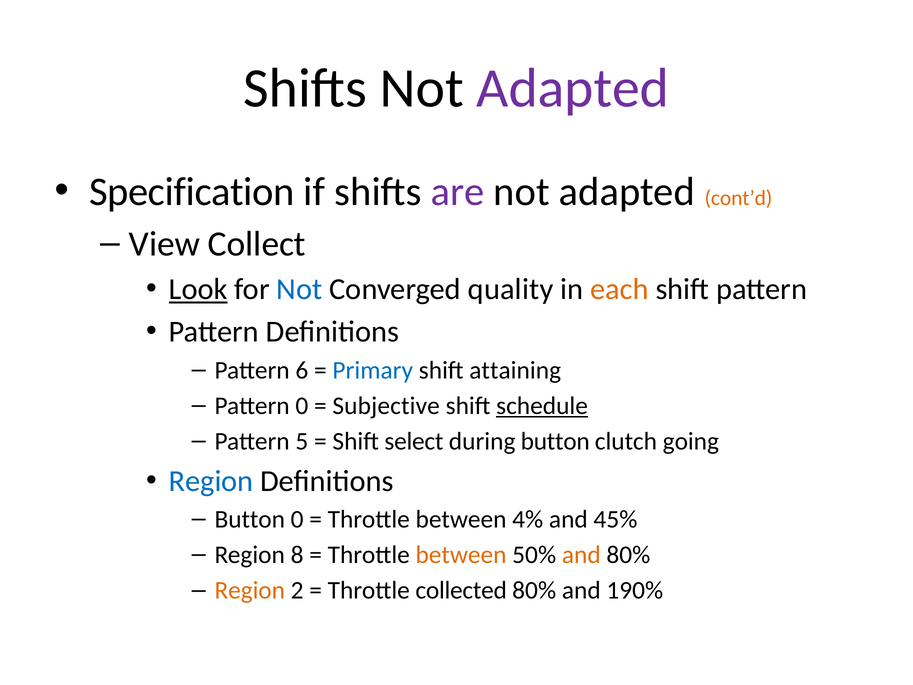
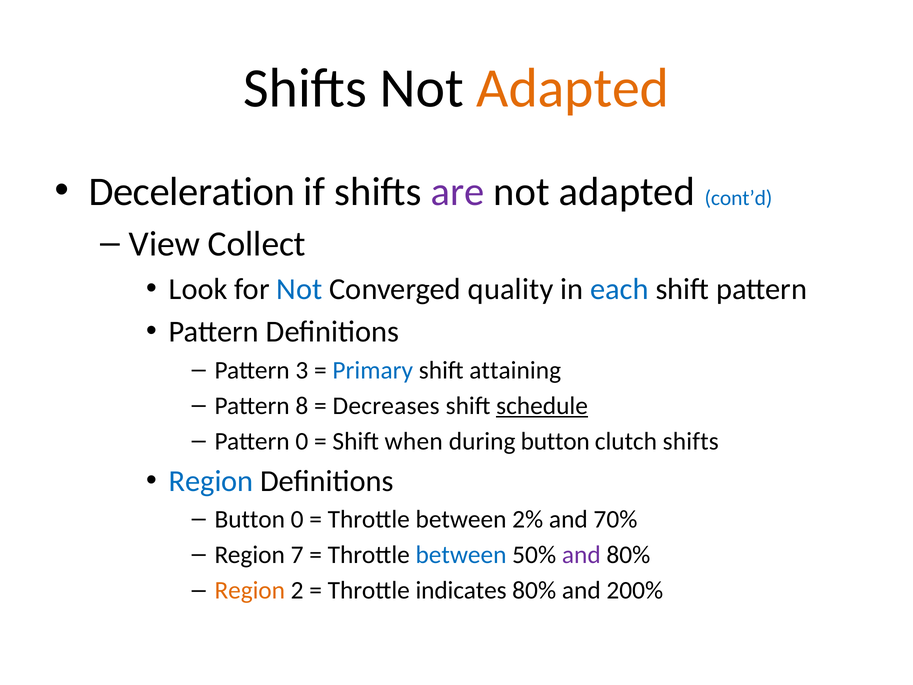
Adapted at (573, 88) colour: purple -> orange
Specification: Specification -> Deceleration
cont’d colour: orange -> blue
Look underline: present -> none
each colour: orange -> blue
6: 6 -> 3
Pattern 0: 0 -> 8
Subjective: Subjective -> Decreases
Pattern 5: 5 -> 0
select: select -> when
clutch going: going -> shifts
4%: 4% -> 2%
45%: 45% -> 70%
8: 8 -> 7
between at (461, 555) colour: orange -> blue
and at (581, 555) colour: orange -> purple
collected: collected -> indicates
190%: 190% -> 200%
